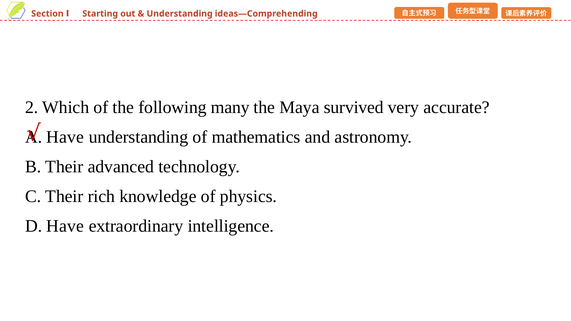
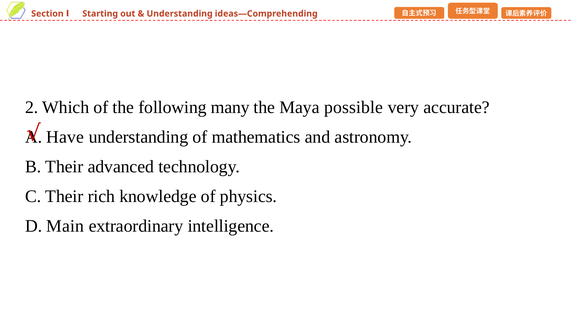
survived: survived -> possible
D Have: Have -> Main
